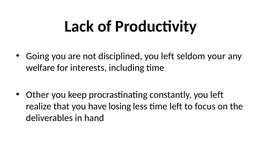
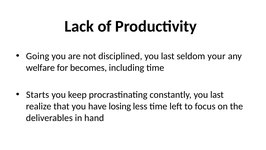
disciplined you left: left -> last
interests: interests -> becomes
Other: Other -> Starts
constantly you left: left -> last
